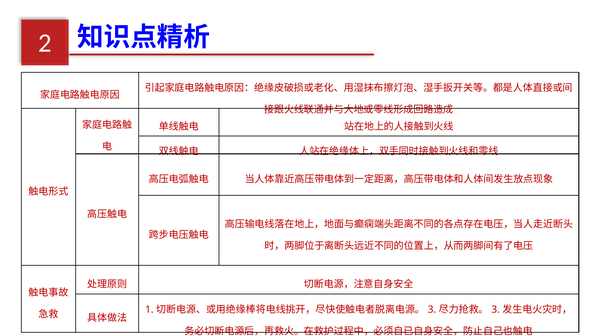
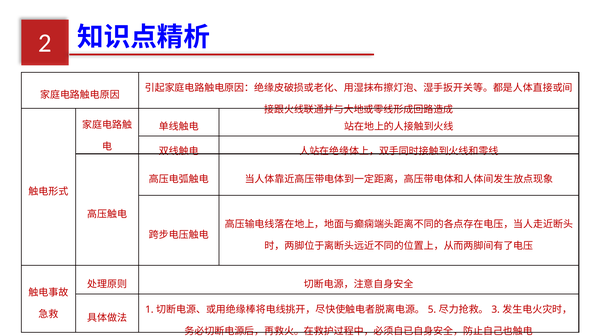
3 at (432, 309): 3 -> 5
